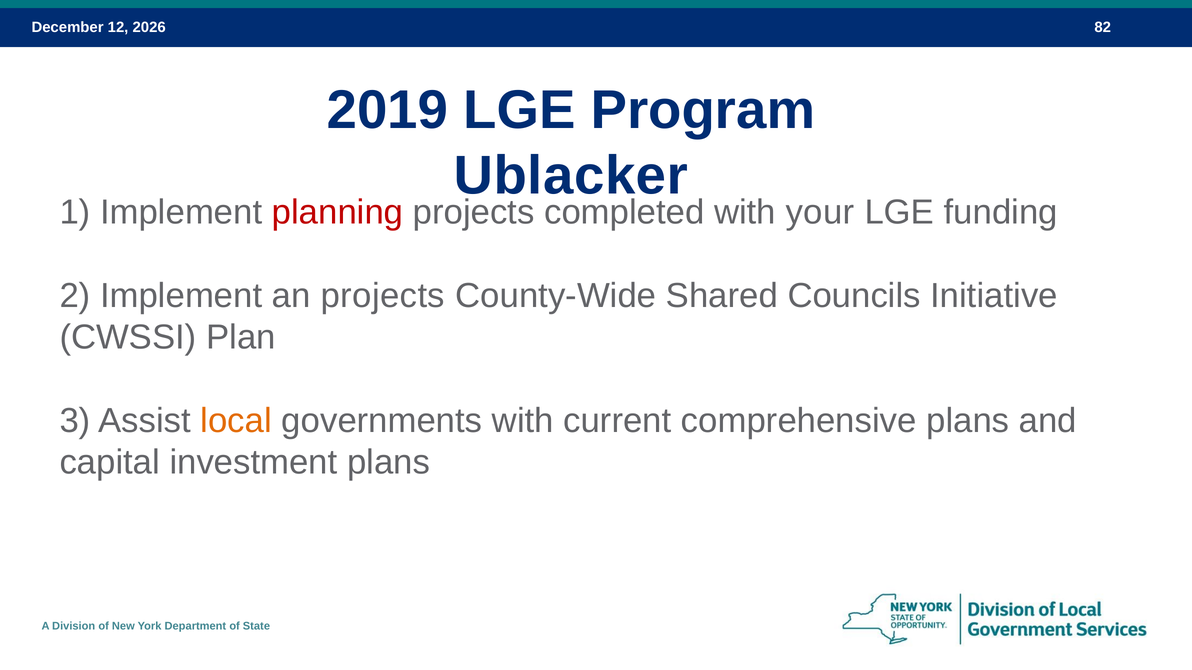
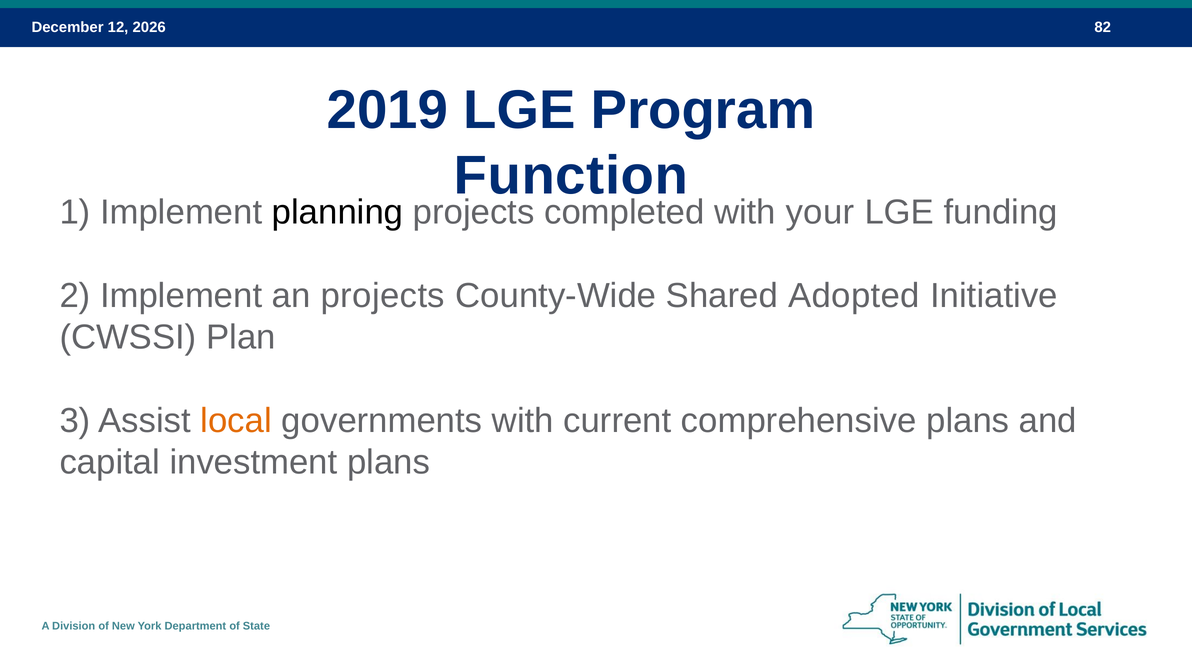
Ublacker: Ublacker -> Function
planning colour: red -> black
Councils: Councils -> Adopted
